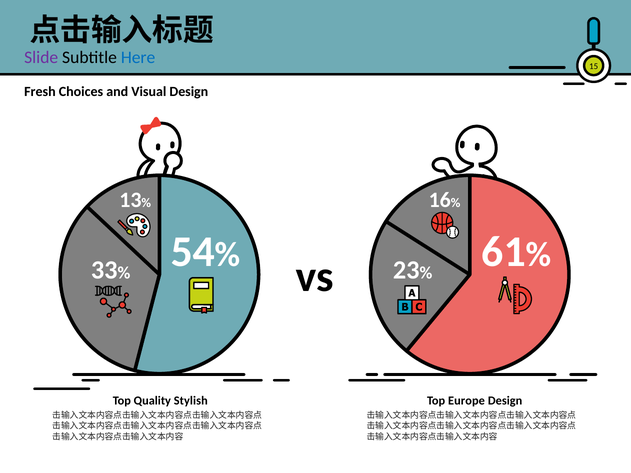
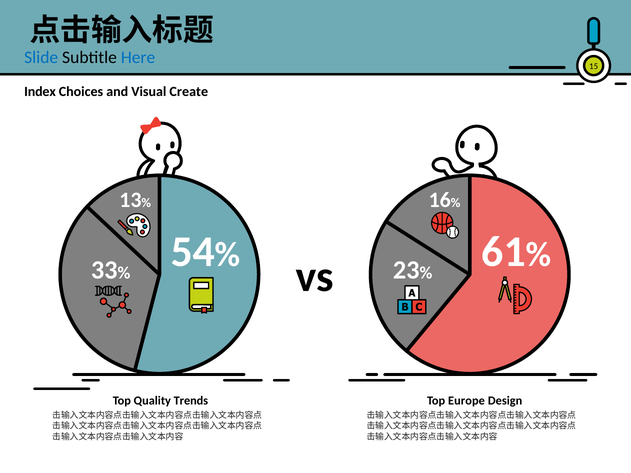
Slide colour: purple -> blue
Fresh: Fresh -> Index
Visual Design: Design -> Create
Stylish: Stylish -> Trends
